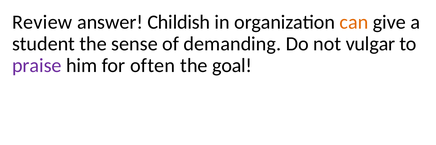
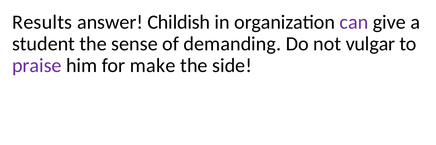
Review: Review -> Results
can colour: orange -> purple
often: often -> make
goal: goal -> side
